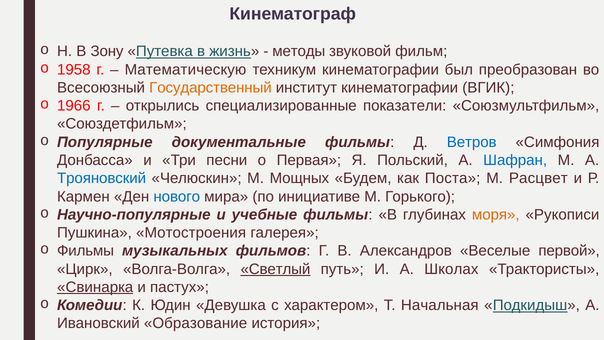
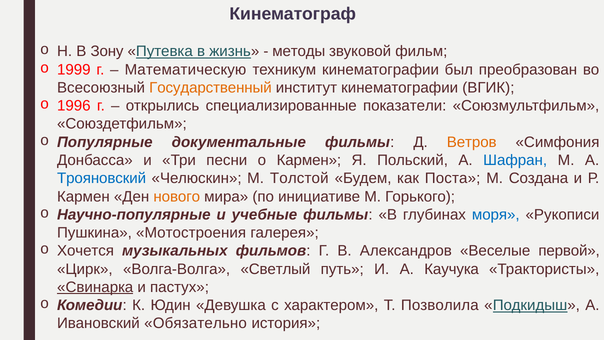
1958: 1958 -> 1999
1966: 1966 -> 1996
Ветров colour: blue -> orange
о Первая: Первая -> Кармен
Мощных: Мощных -> Толстой
Расцвет: Расцвет -> Создана
нового colour: blue -> orange
моря colour: orange -> blue
Фильмы at (86, 251): Фильмы -> Хочется
Светлый underline: present -> none
Школах: Школах -> Каучука
Начальная: Начальная -> Позволила
Образование: Образование -> Обязательно
